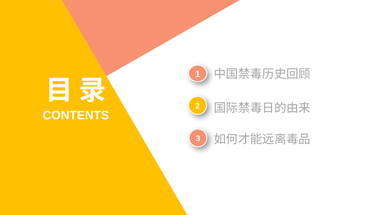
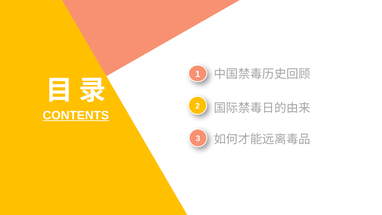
CONTENTS underline: none -> present
